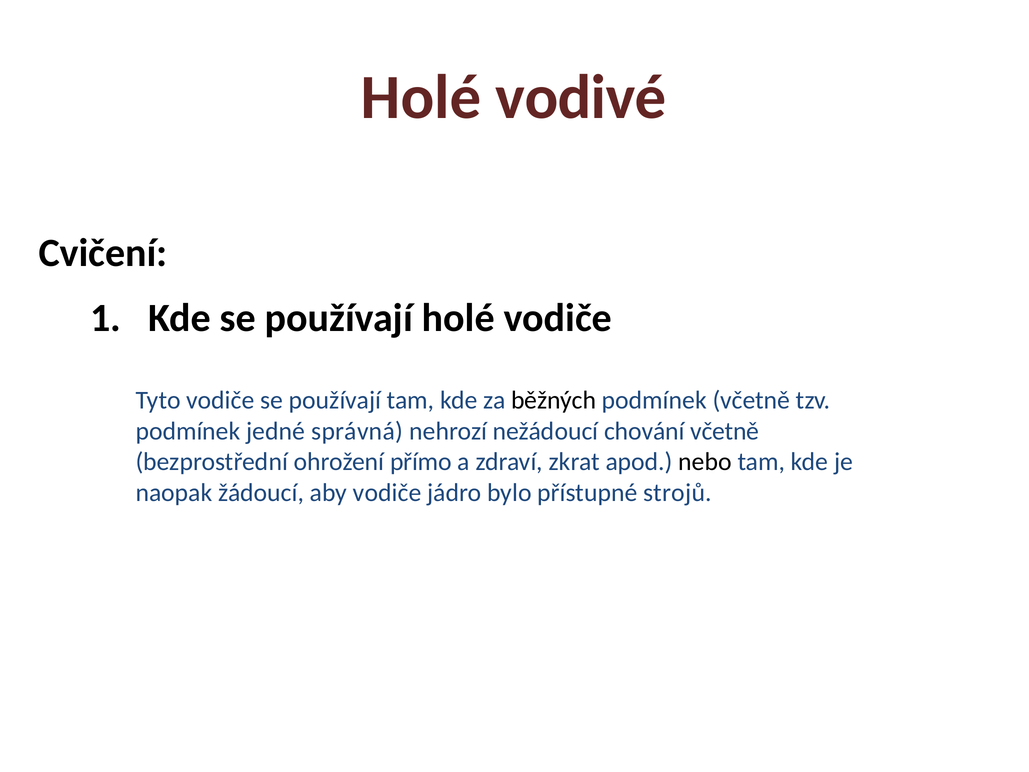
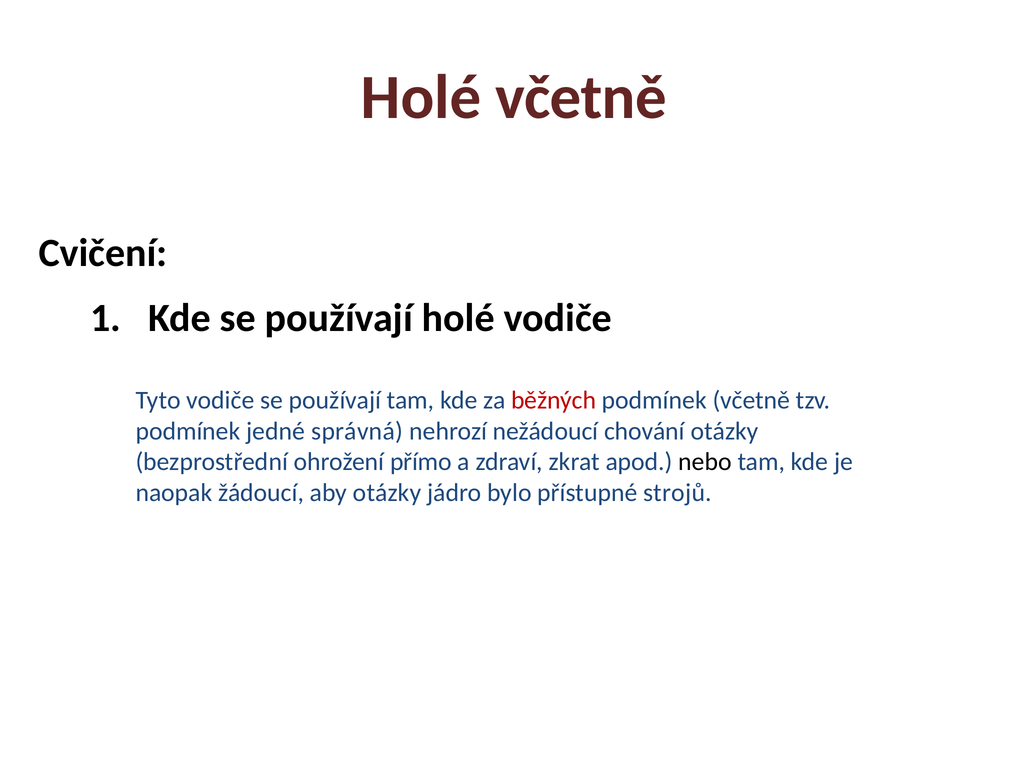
Holé vodivé: vodivé -> včetně
běžných colour: black -> red
chování včetně: včetně -> otázky
aby vodiče: vodiče -> otázky
